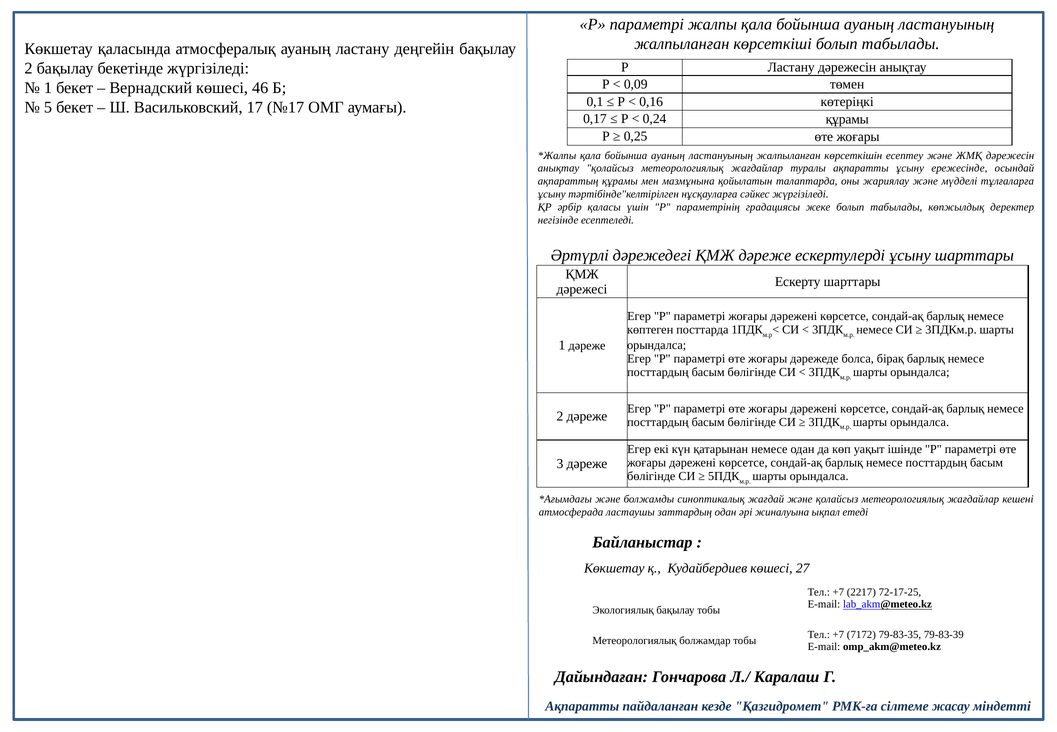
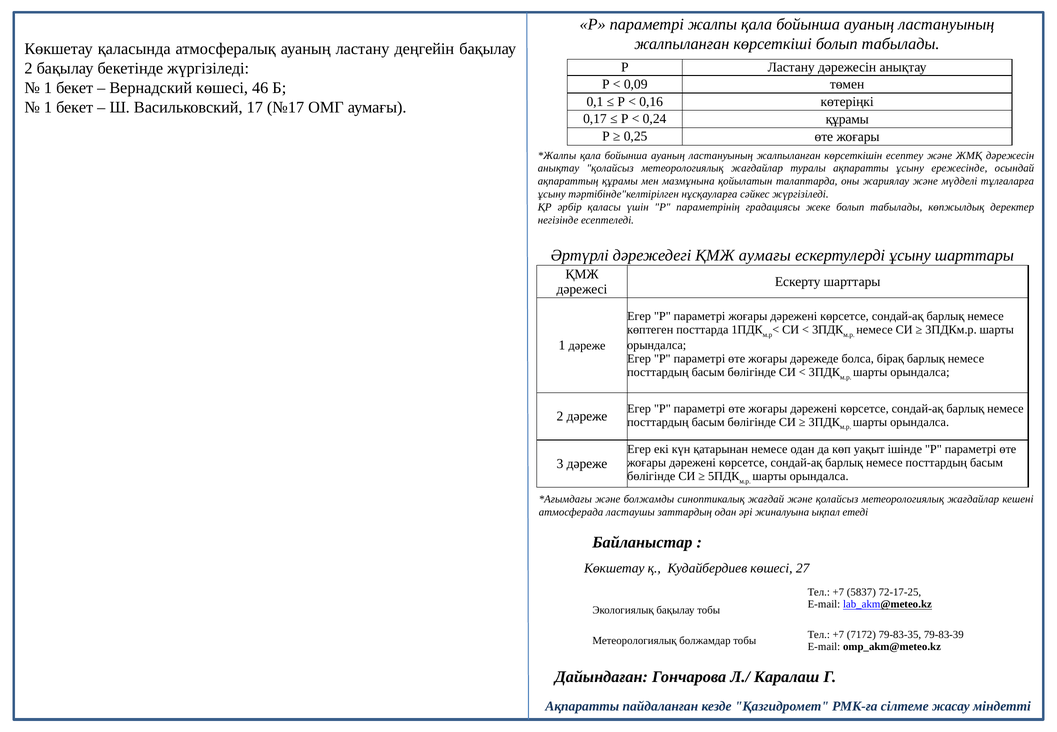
5 at (48, 107): 5 -> 1
ҚМЖ дәреже: дәреже -> аумағы
2217: 2217 -> 5837
